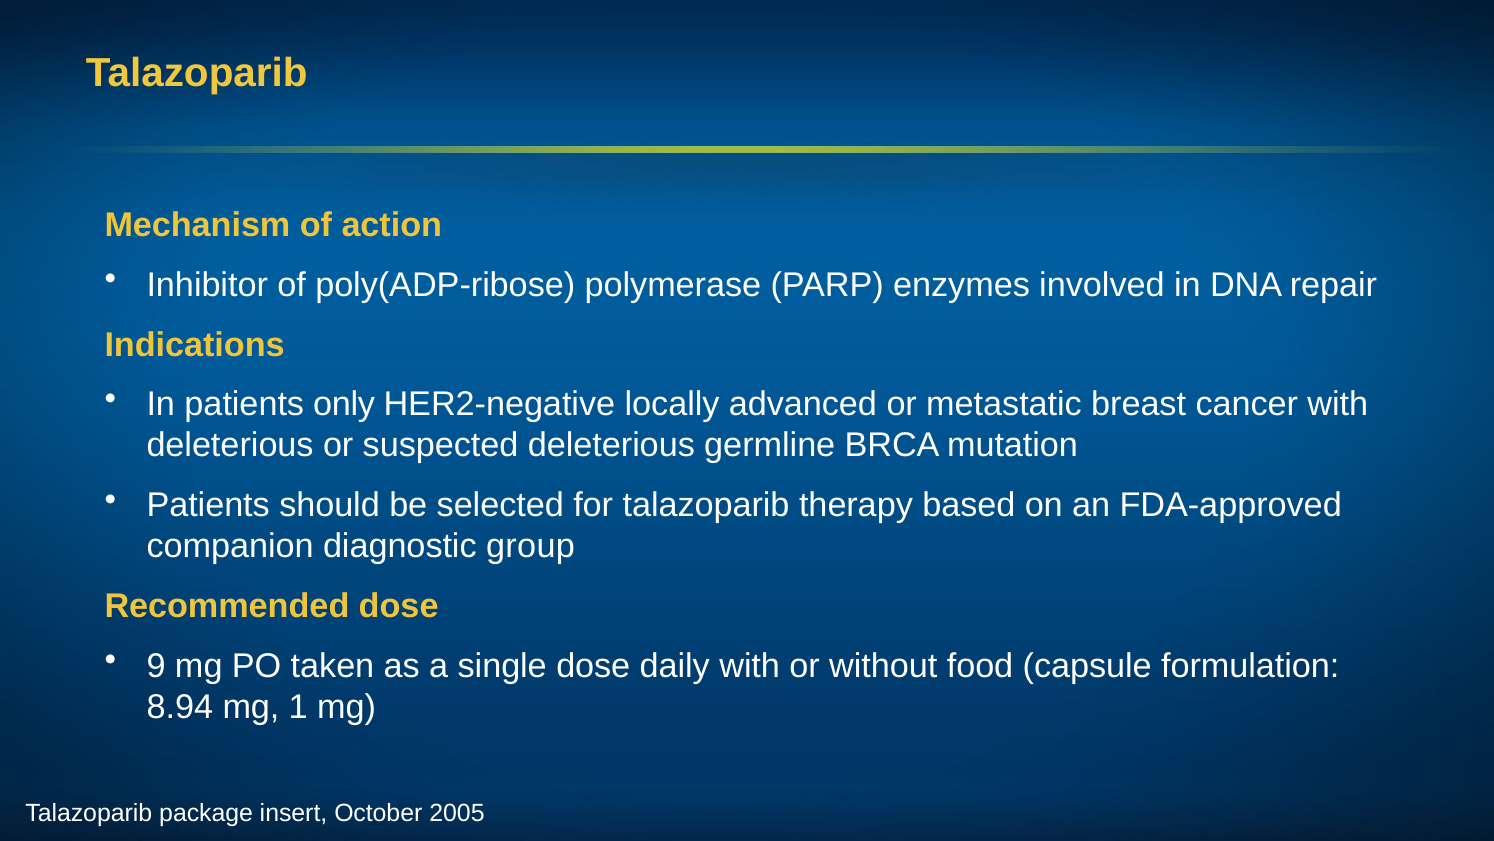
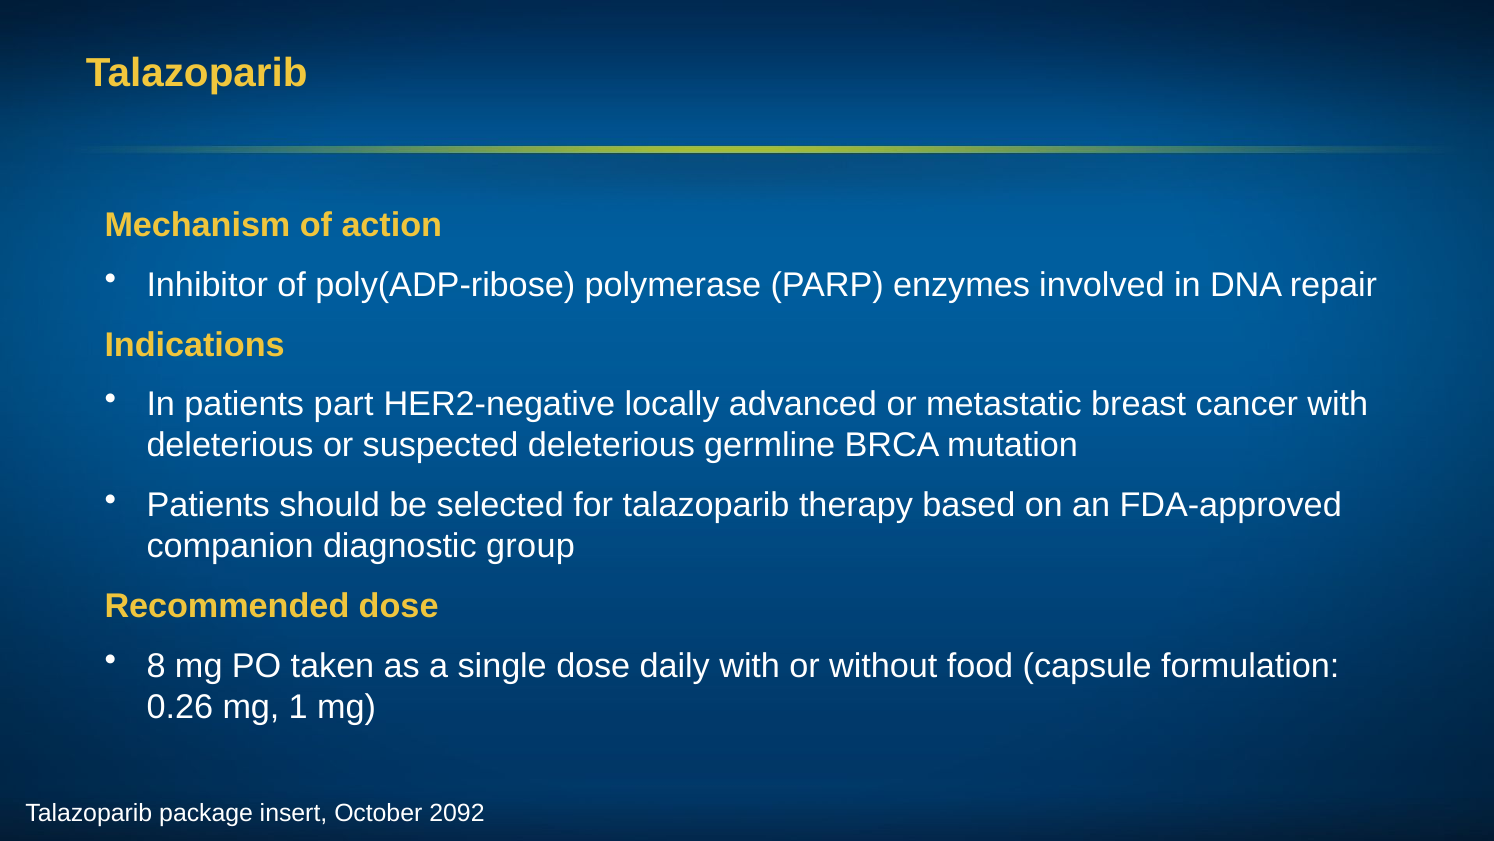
only: only -> part
9: 9 -> 8
8.94: 8.94 -> 0.26
2005: 2005 -> 2092
